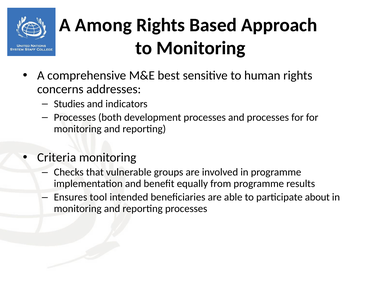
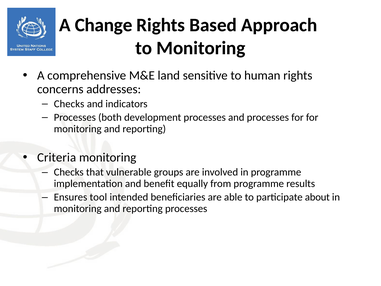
Among: Among -> Change
best: best -> land
Studies at (69, 104): Studies -> Checks
